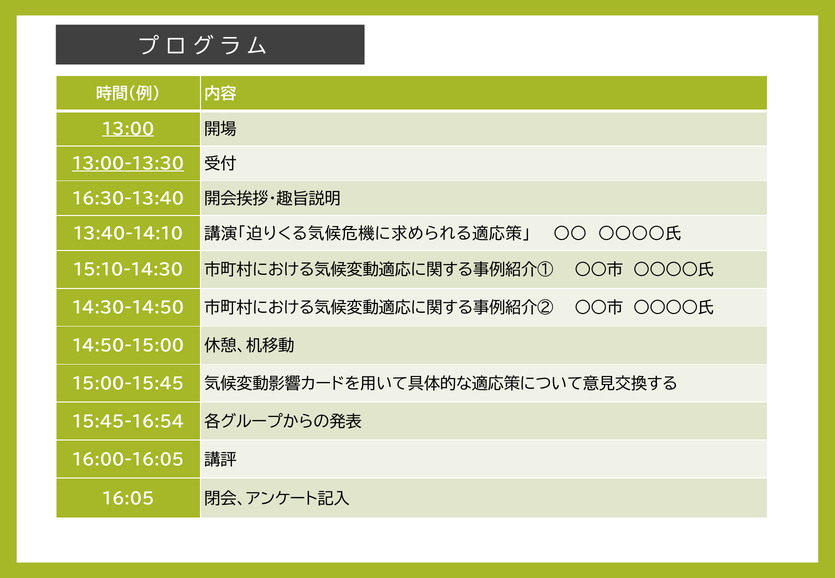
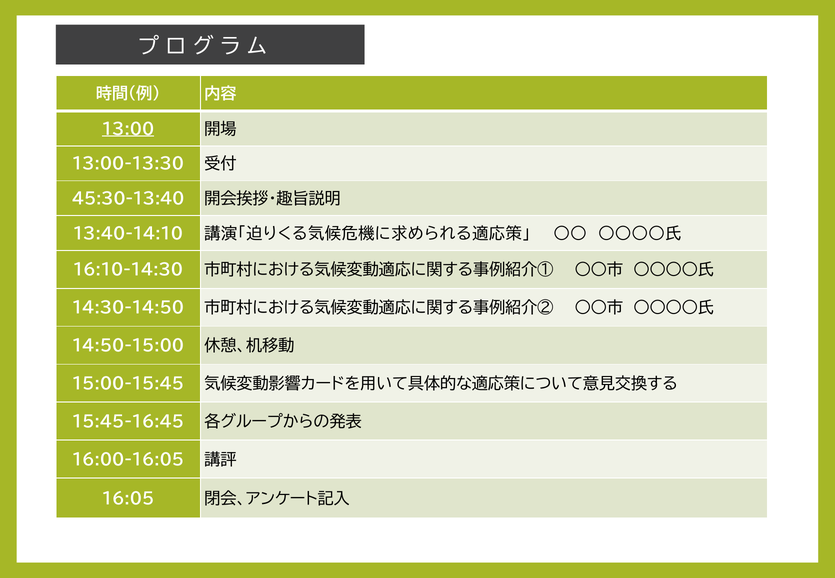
13:00-13:30 underline: present -> none
16:30-13:40: 16:30-13:40 -> 45:30-13:40
15:10-14:30: 15:10-14:30 -> 16:10-14:30
15:45-16:54: 15:45-16:54 -> 15:45-16:45
